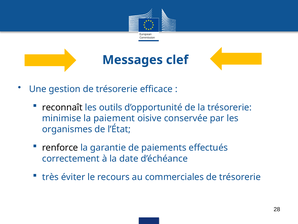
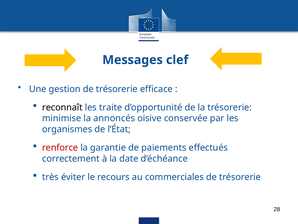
outils: outils -> traite
paiement: paiement -> annoncés
renforce colour: black -> red
